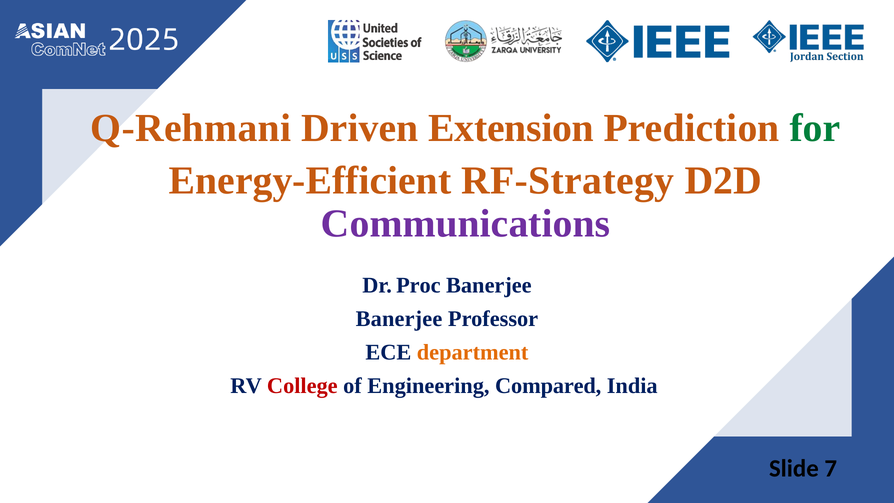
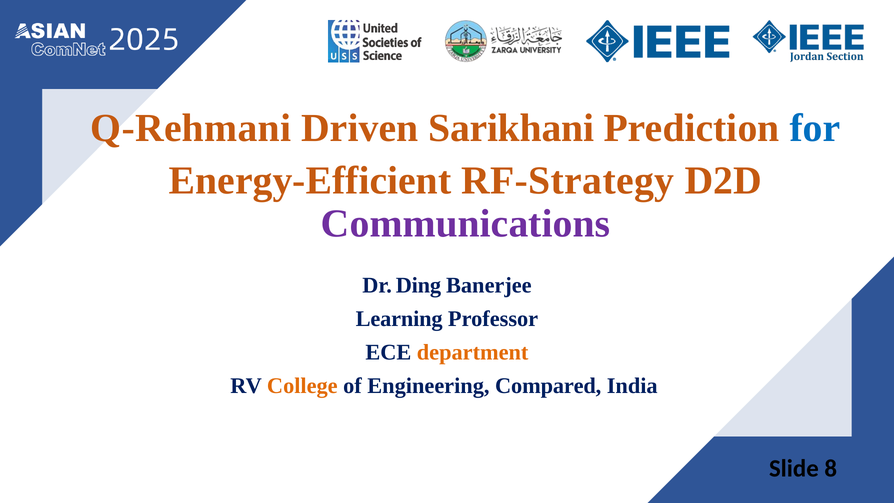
Extension: Extension -> Sarikhani
for colour: green -> blue
Proc: Proc -> Ding
Banerjee at (399, 319): Banerjee -> Learning
College colour: red -> orange
7: 7 -> 8
